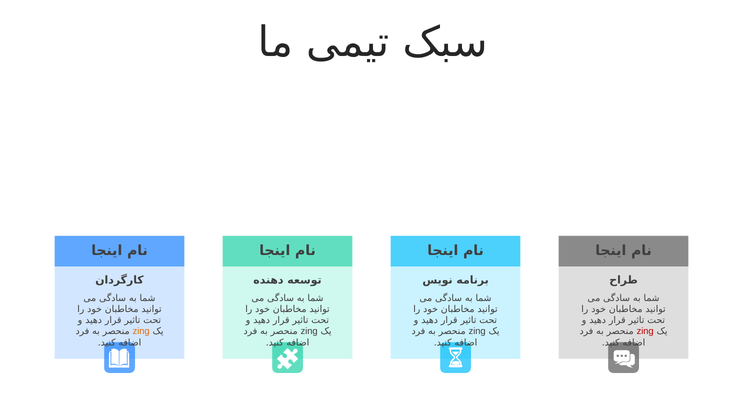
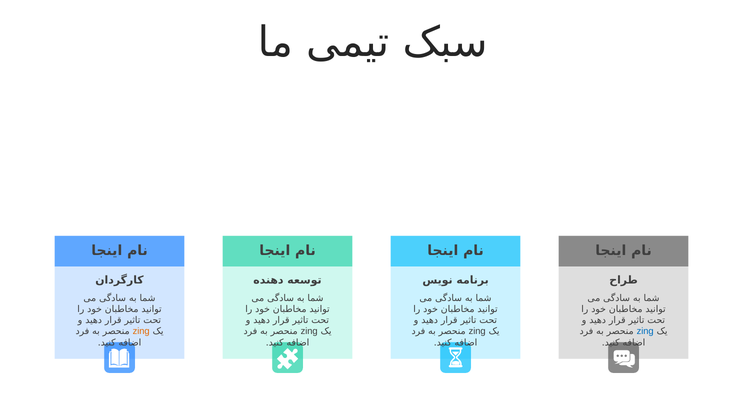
zing at (645, 332) colour: red -> blue
